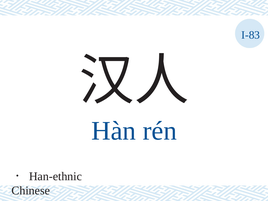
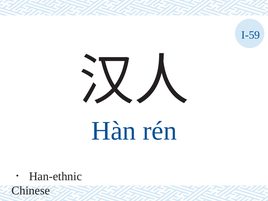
I-83: I-83 -> I-59
